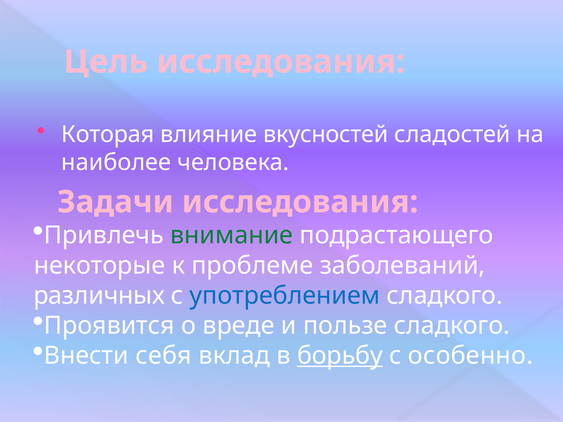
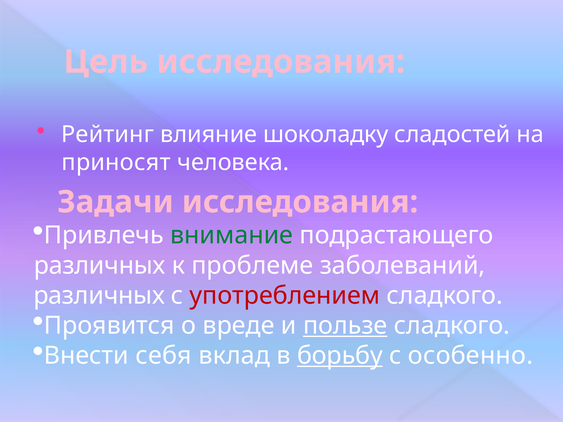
Которая: Которая -> Рейтинг
вкусностей: вкусностей -> шоколадку
наиболее: наиболее -> приносят
некоторые at (99, 266): некоторые -> различных
употреблением colour: blue -> red
пользе underline: none -> present
